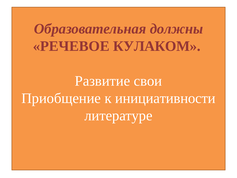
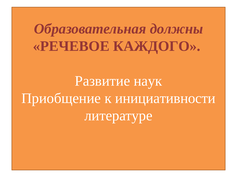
КУЛАКОМ: КУЛАКОМ -> КАЖДОГО
свои: свои -> наук
